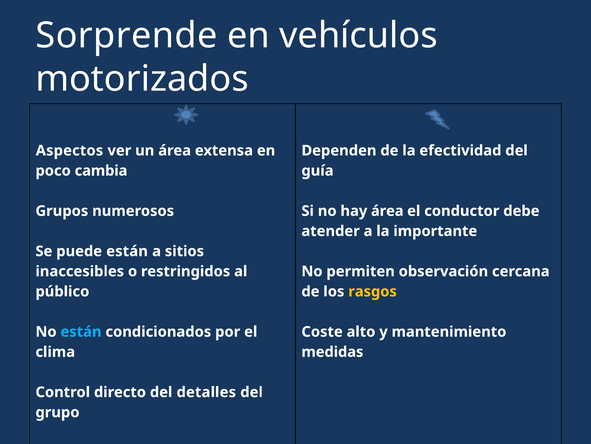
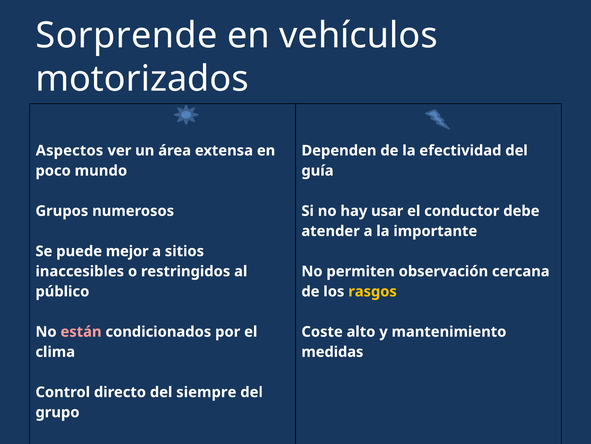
cambia: cambia -> mundo
hay área: área -> usar
puede están: están -> mejor
están at (81, 331) colour: light blue -> pink
detalles: detalles -> siempre
